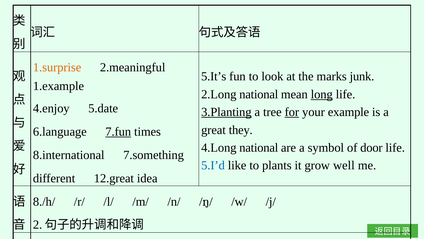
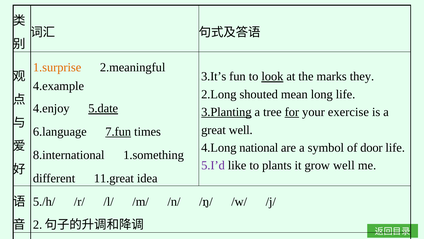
5.It’s: 5.It’s -> 3.It’s
look underline: none -> present
junk: junk -> they
1.example: 1.example -> 4.example
2.Long national: national -> shouted
long underline: present -> none
5.date underline: none -> present
example: example -> exercise
great they: they -> well
7.something: 7.something -> 1.something
5.I’d colour: blue -> purple
12.great: 12.great -> 11.great
8./h/: 8./h/ -> 5./h/
